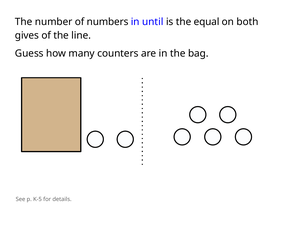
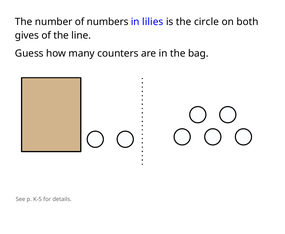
until: until -> lilies
equal: equal -> circle
